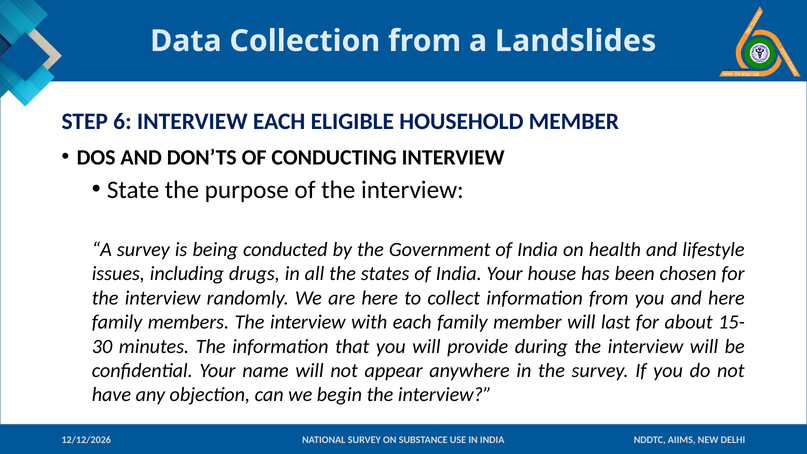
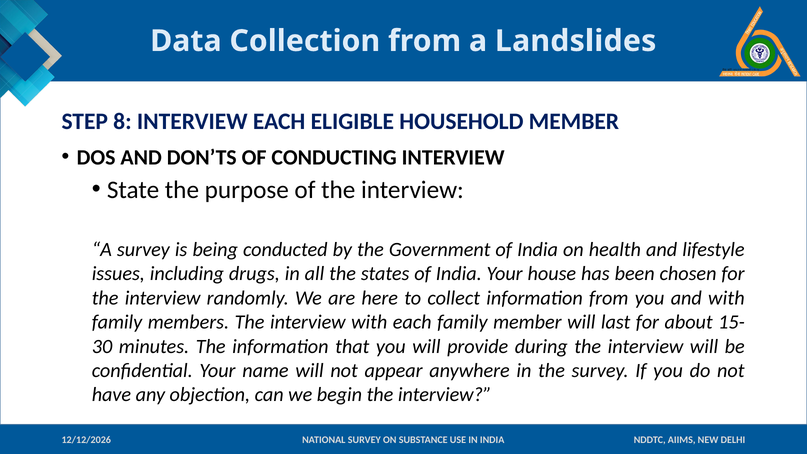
6: 6 -> 8
and here: here -> with
